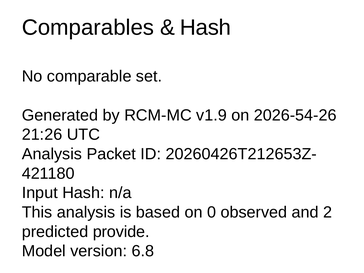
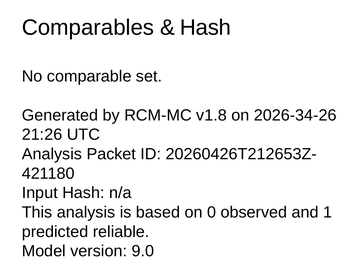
v1.9: v1.9 -> v1.8
2026-54-26: 2026-54-26 -> 2026-34-26
2: 2 -> 1
provide: provide -> reliable
6.8: 6.8 -> 9.0
